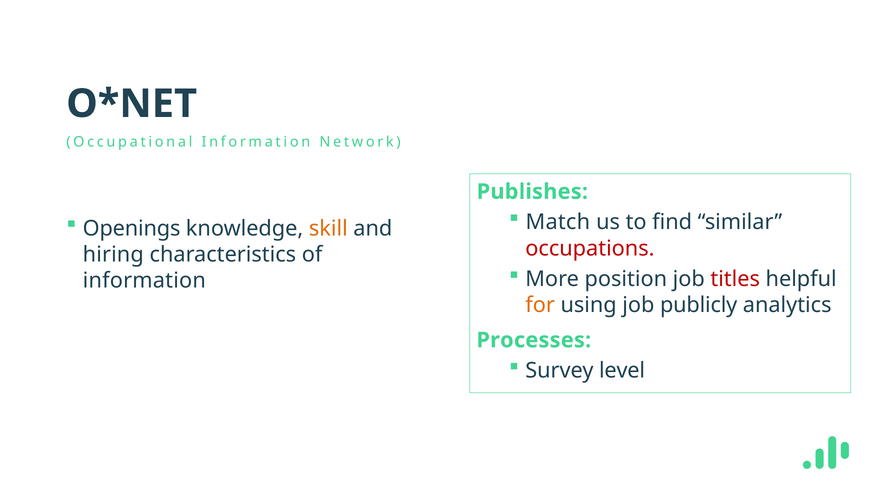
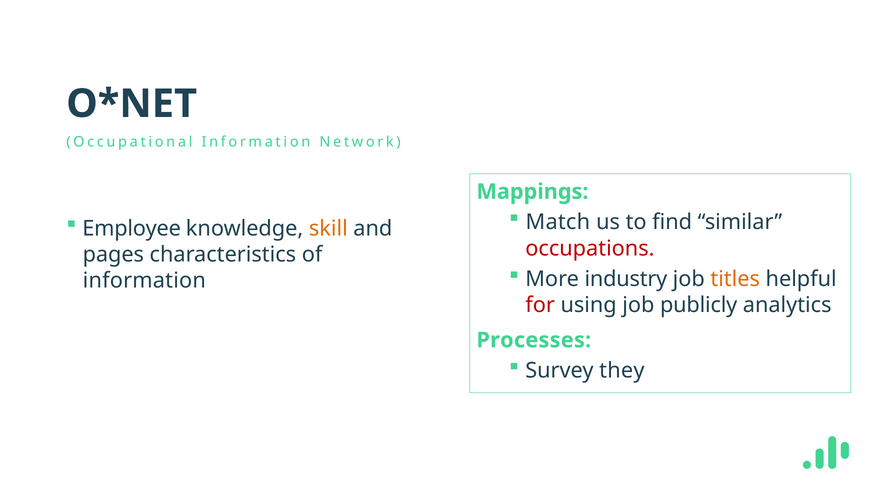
Publishes: Publishes -> Mappings
Openings: Openings -> Employee
hiring: hiring -> pages
position: position -> industry
titles colour: red -> orange
for colour: orange -> red
level: level -> they
